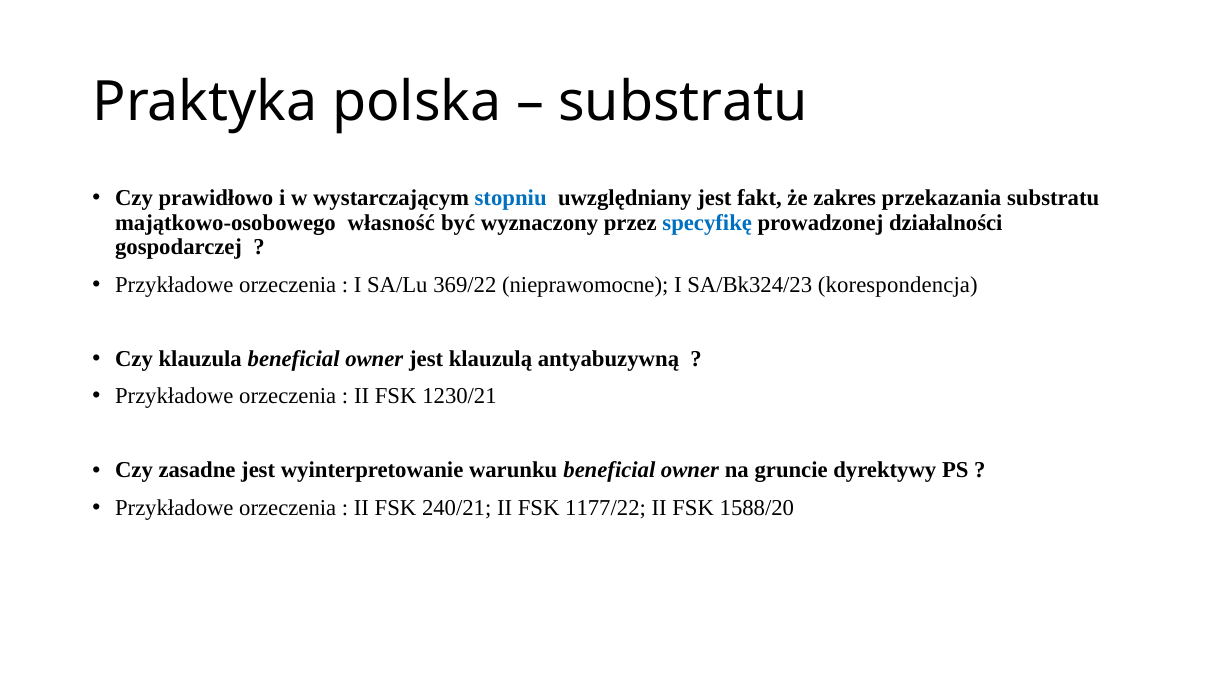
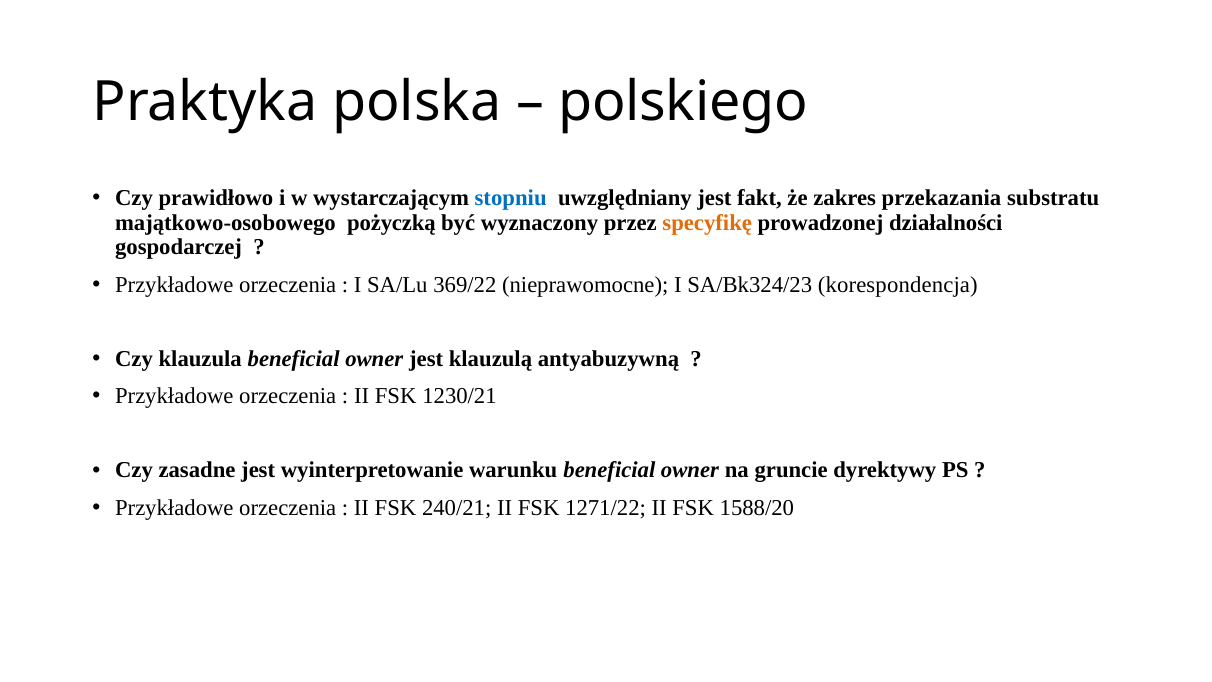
substratu at (683, 102): substratu -> polskiego
własność: własność -> pożyczką
specyfikę colour: blue -> orange
1177/22: 1177/22 -> 1271/22
